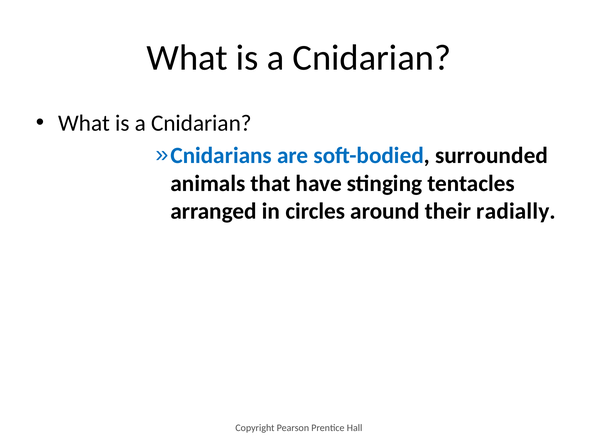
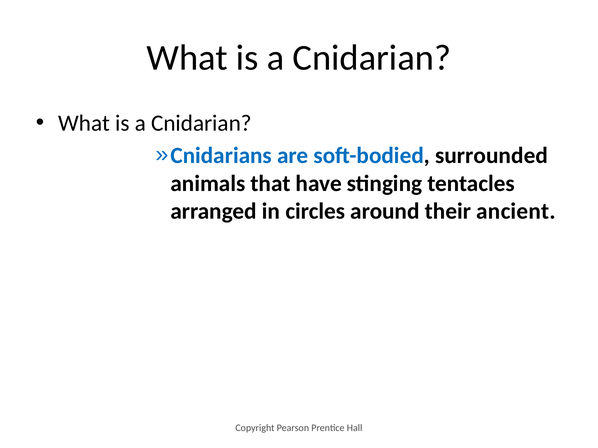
radially: radially -> ancient
